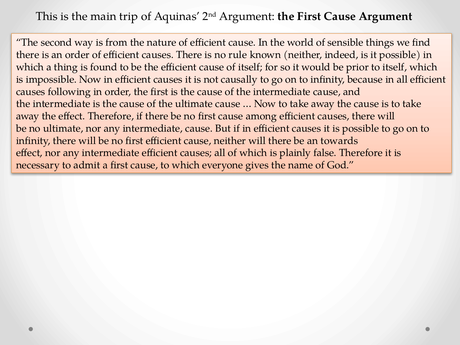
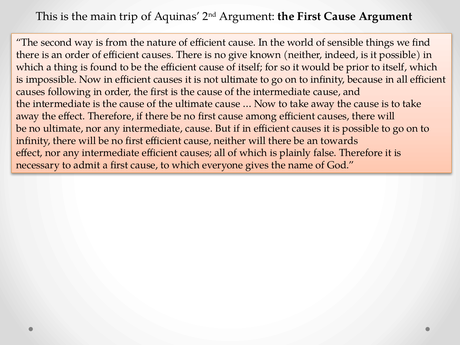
rule: rule -> give
not causally: causally -> ultimate
